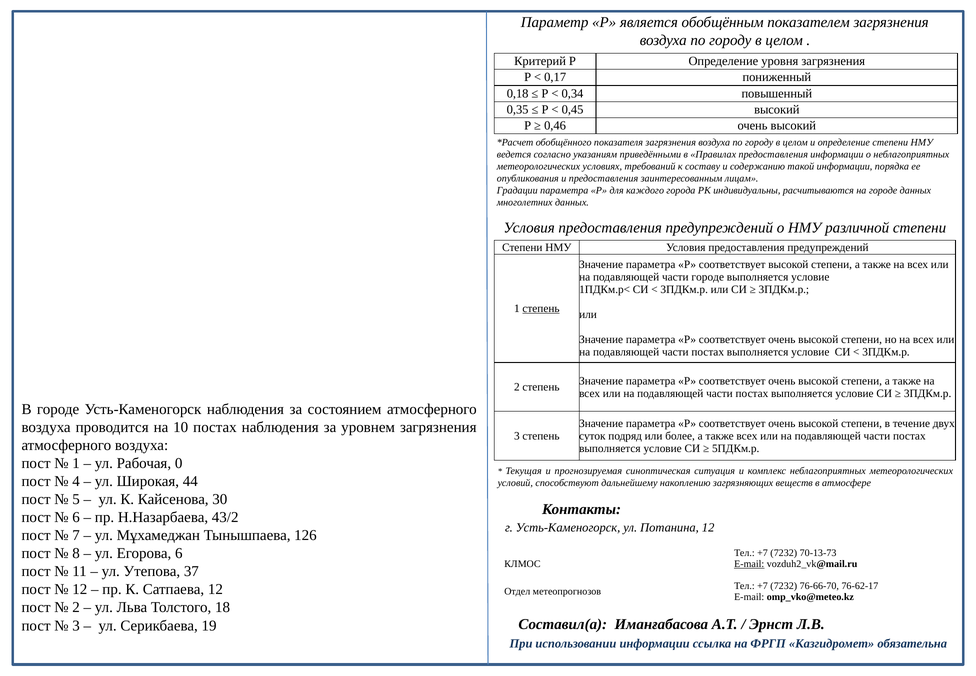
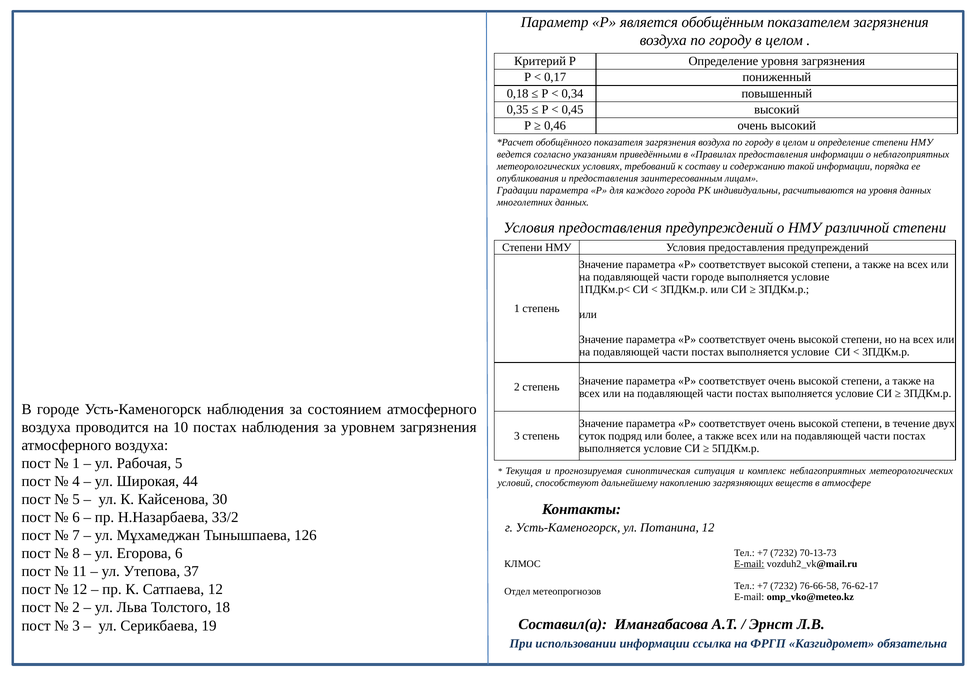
на городе: городе -> уровня
степень at (541, 308) underline: present -> none
Рабочая 0: 0 -> 5
43/2: 43/2 -> 33/2
76-66-70: 76-66-70 -> 76-66-58
